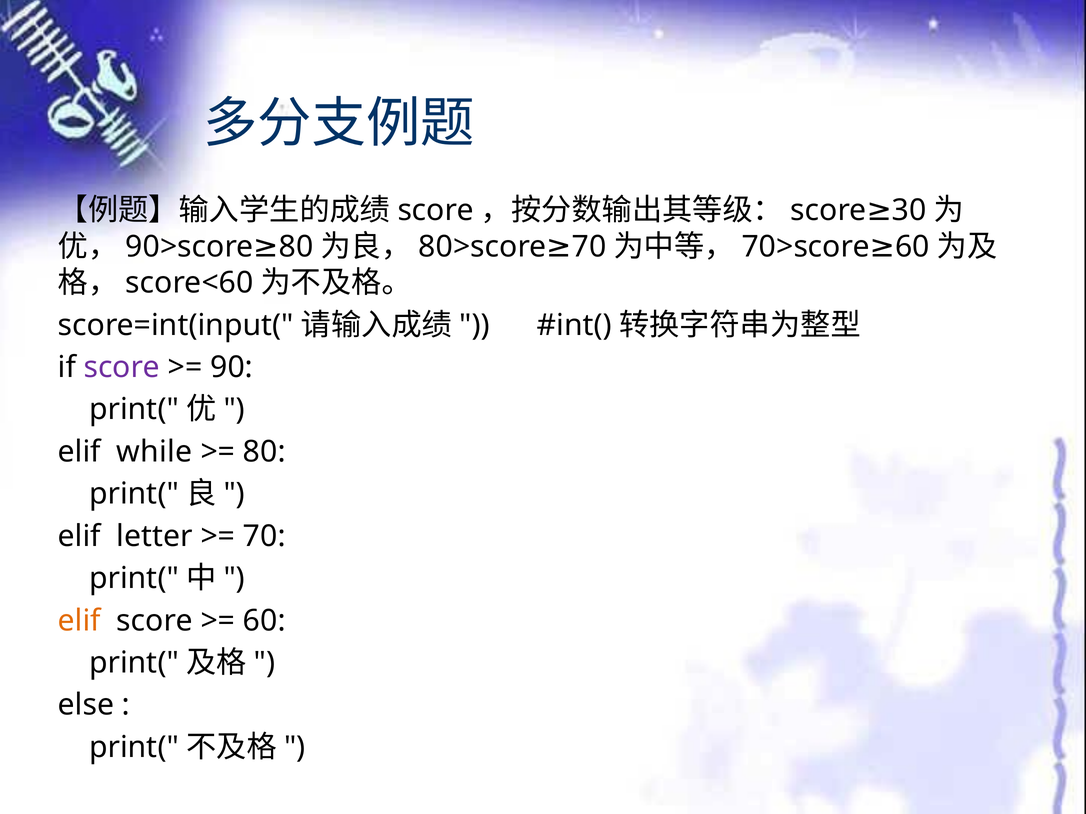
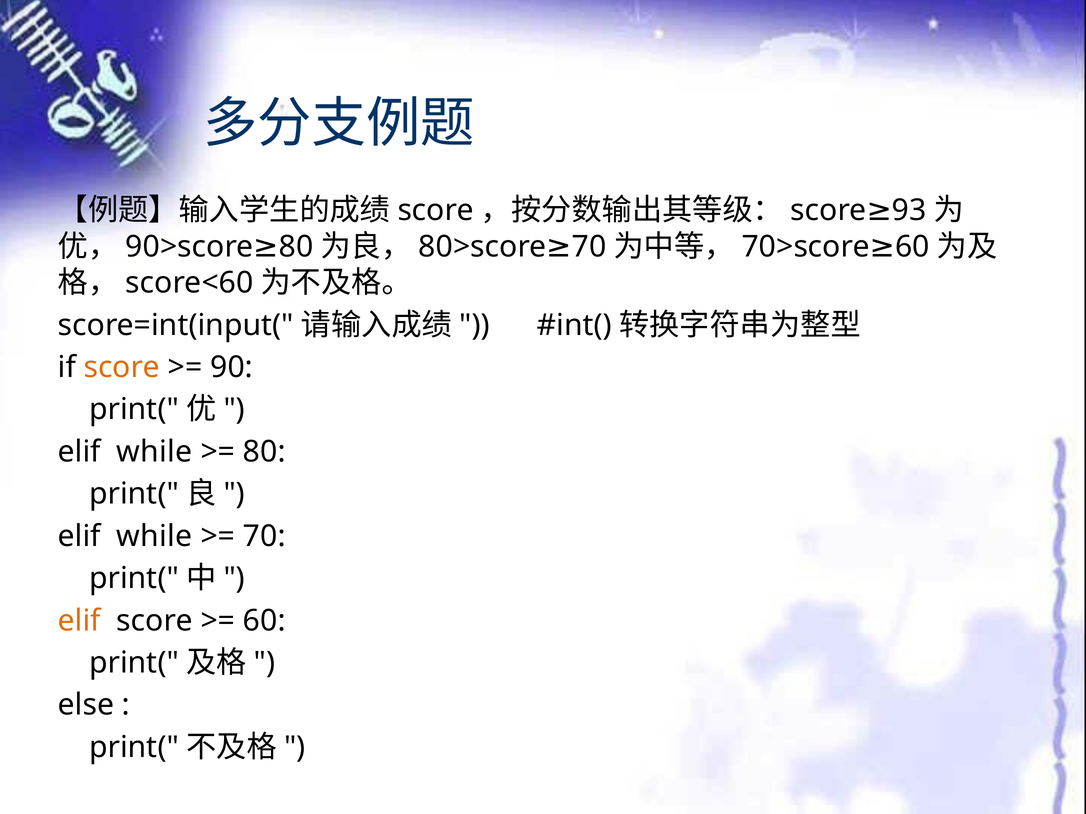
30: 30 -> 93
score at (122, 368) colour: purple -> orange
letter at (155, 537): letter -> while
